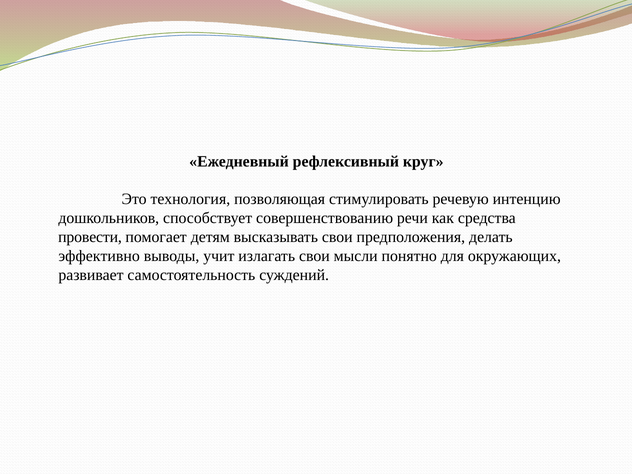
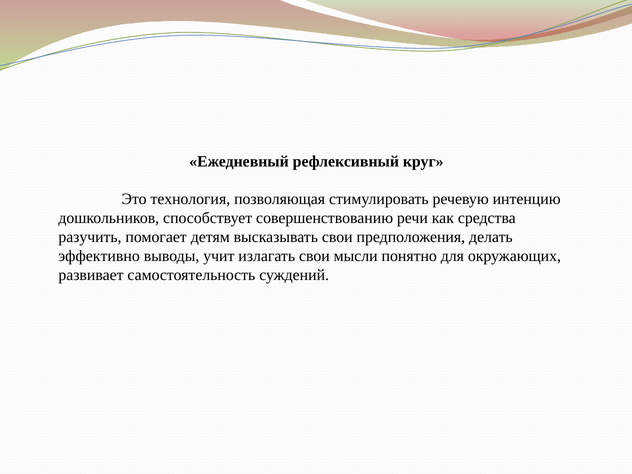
провести: провести -> разучить
